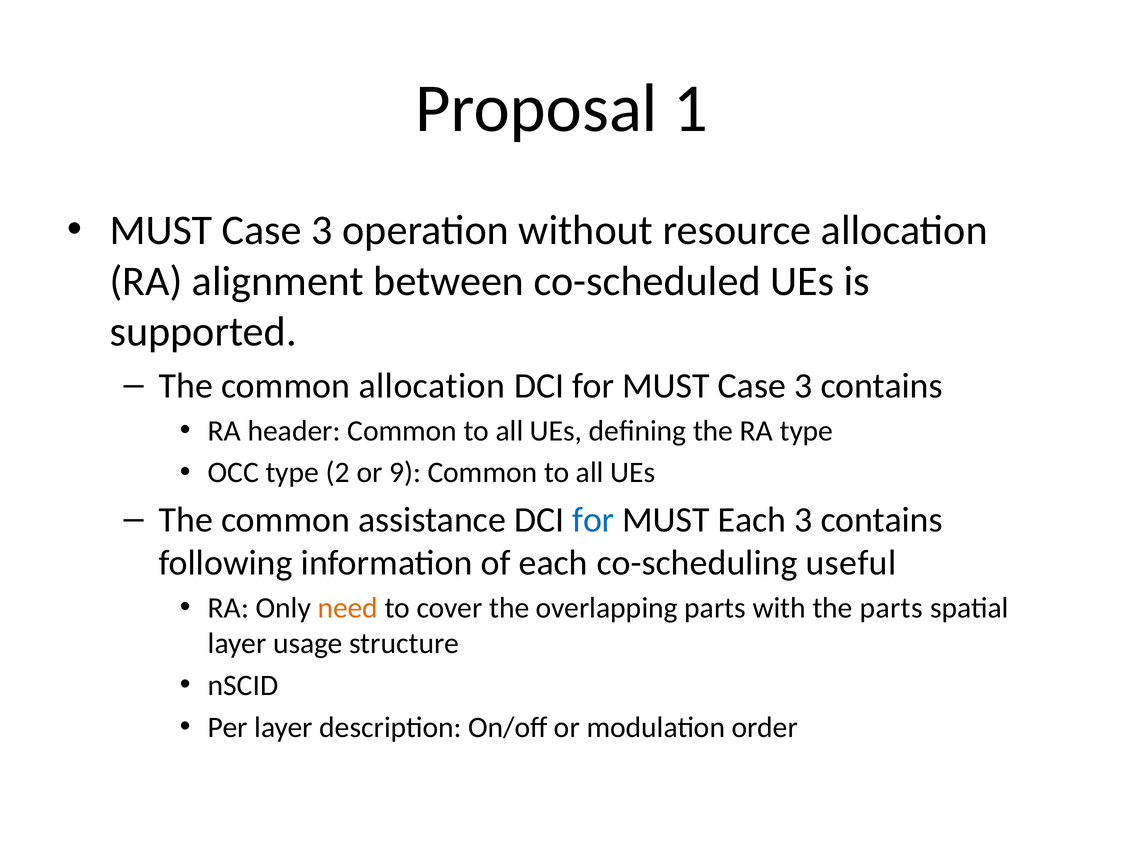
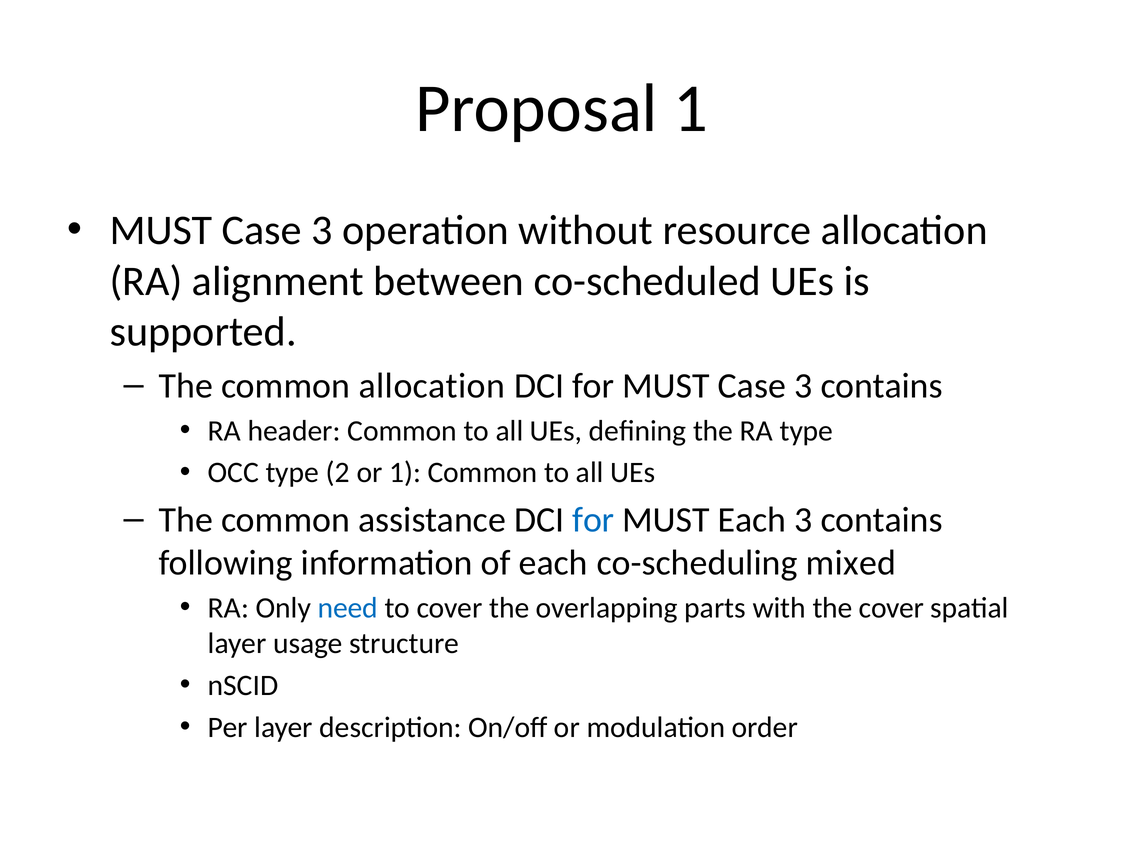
or 9: 9 -> 1
useful: useful -> mixed
need colour: orange -> blue
the parts: parts -> cover
